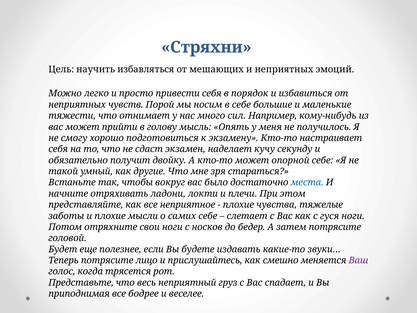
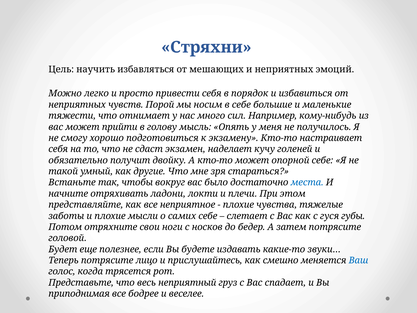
секунду: секунду -> голеней
гуся ноги: ноги -> губы
Ваш colour: purple -> blue
